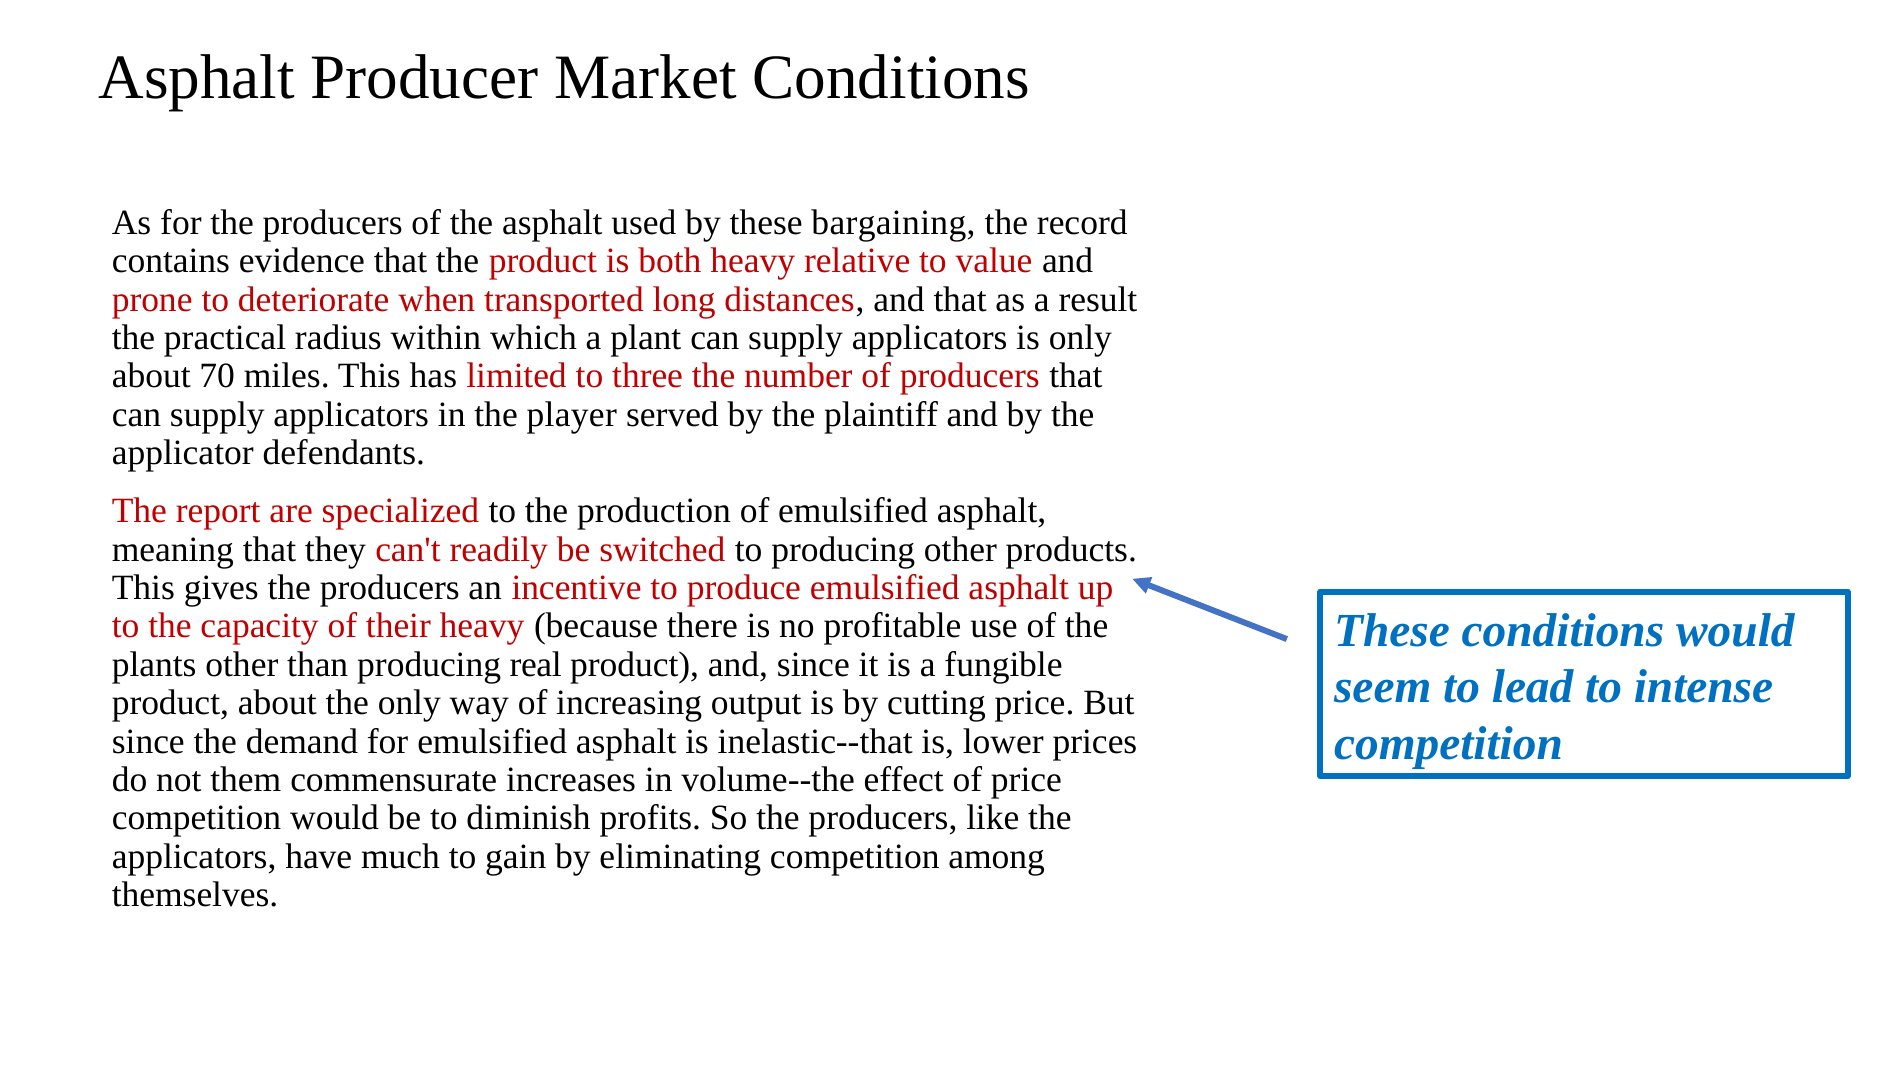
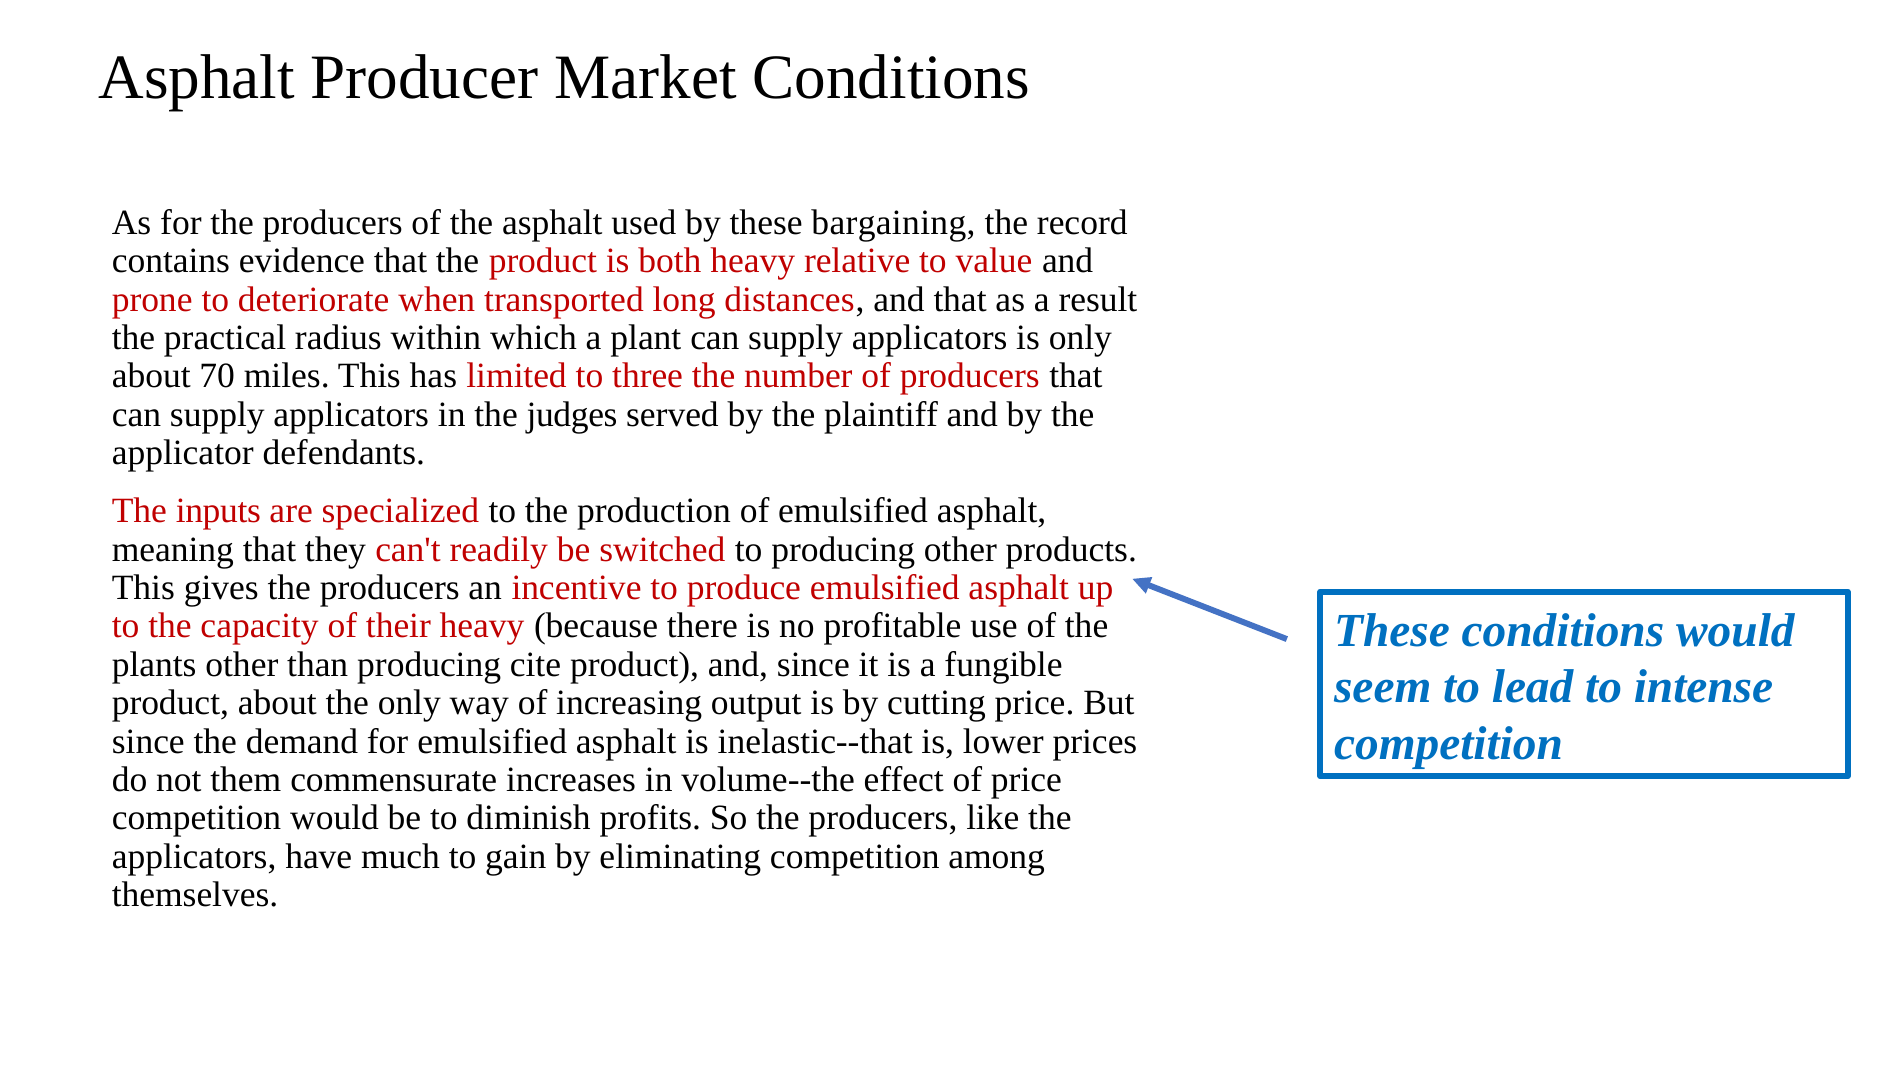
player: player -> judges
report: report -> inputs
real: real -> cite
